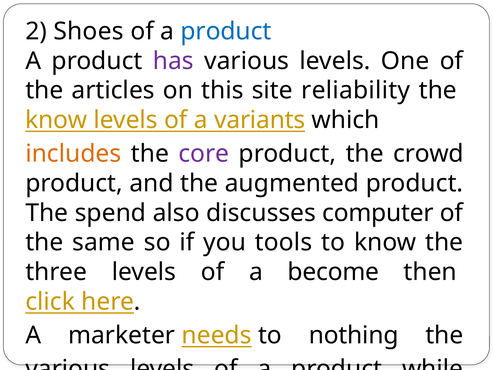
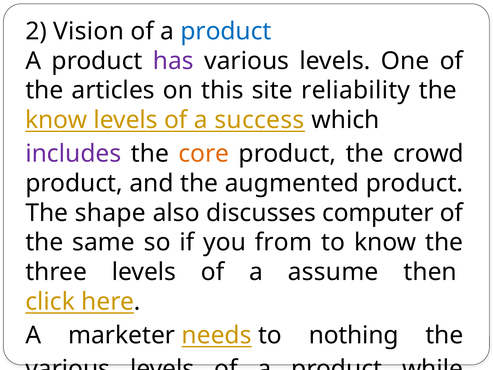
Shoes: Shoes -> Vision
variants: variants -> success
includes colour: orange -> purple
core colour: purple -> orange
spend: spend -> shape
tools: tools -> from
become: become -> assume
